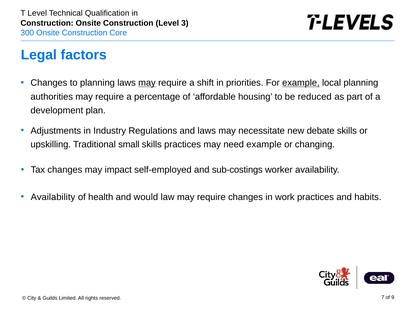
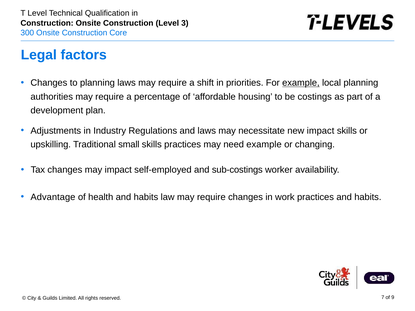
may at (147, 83) underline: present -> none
reduced: reduced -> costings
new debate: debate -> impact
Availability at (53, 197): Availability -> Advantage
health and would: would -> habits
